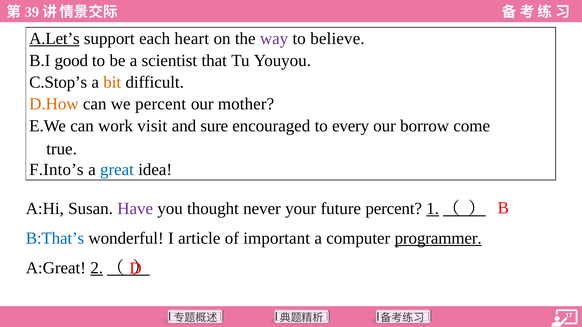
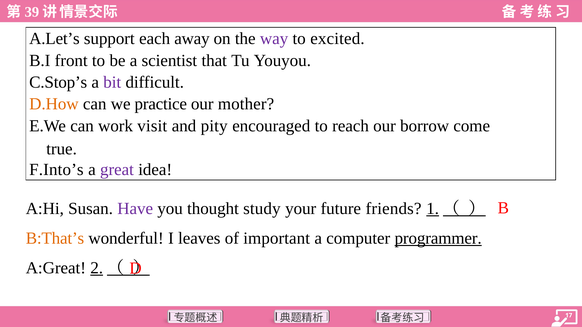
A.Let’s underline: present -> none
heart: heart -> away
believe: believe -> excited
good: good -> front
bit colour: orange -> purple
we percent: percent -> practice
sure: sure -> pity
every: every -> reach
great colour: blue -> purple
never: never -> study
future percent: percent -> friends
B:That’s colour: blue -> orange
article: article -> leaves
